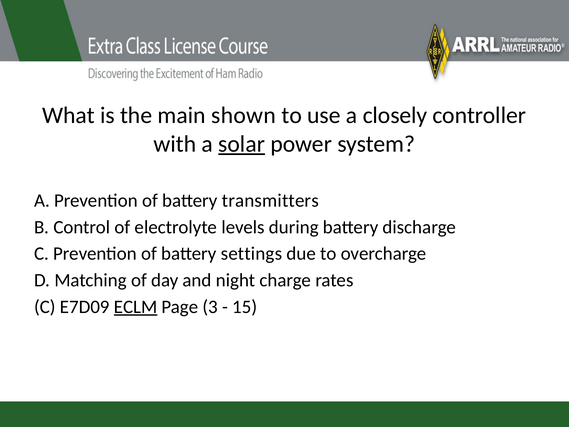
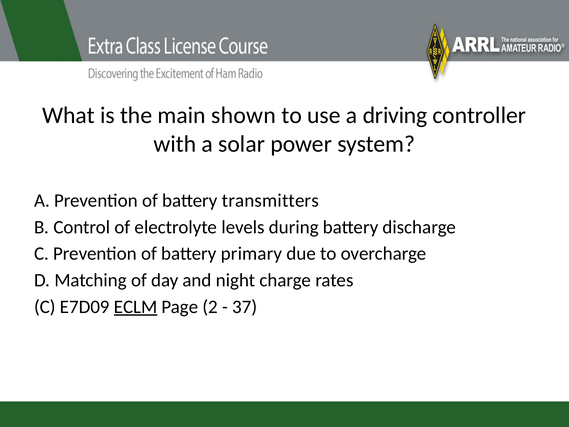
closely: closely -> driving
solar underline: present -> none
settings: settings -> primary
3: 3 -> 2
15: 15 -> 37
